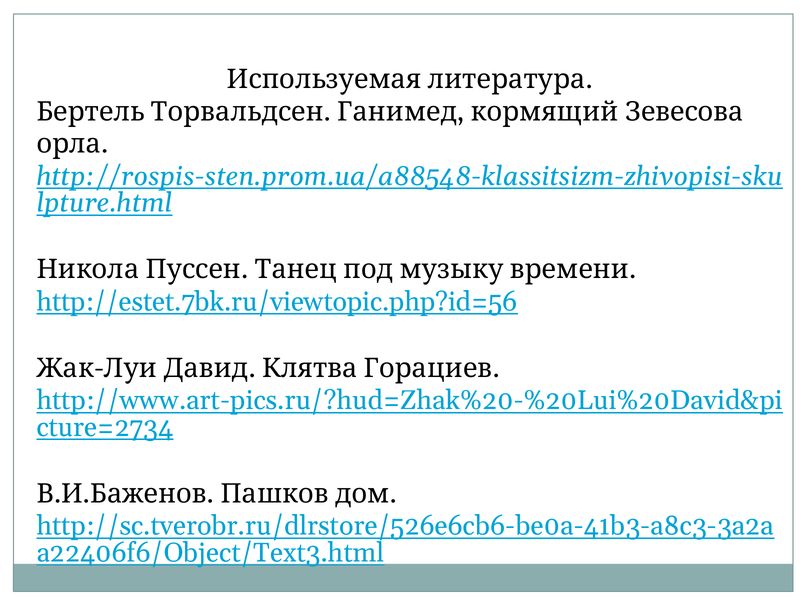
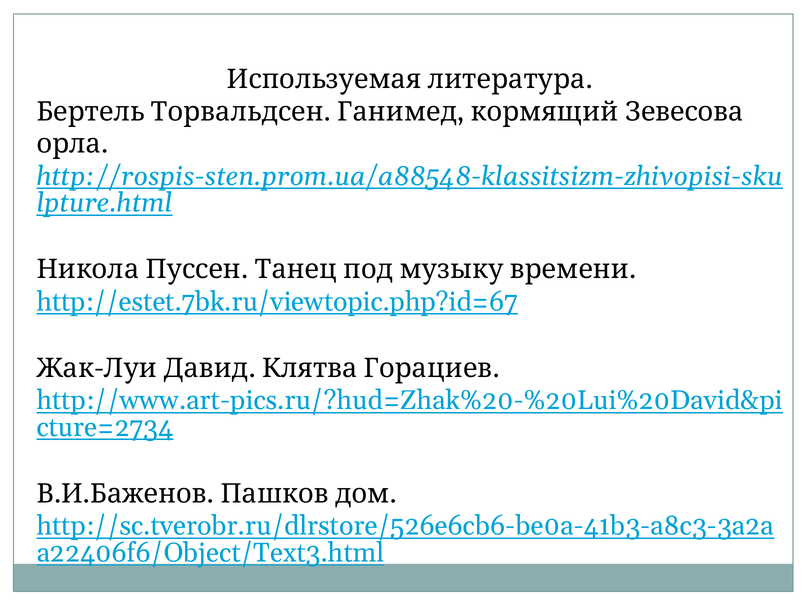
http://estet.7bk.ru/viewtopic.php?id=56: http://estet.7bk.ru/viewtopic.php?id=56 -> http://estet.7bk.ru/viewtopic.php?id=67
